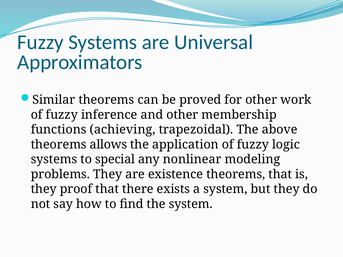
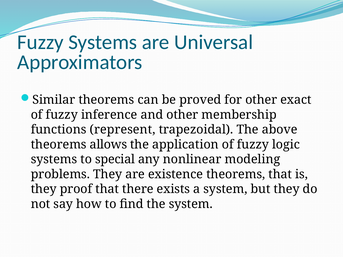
work: work -> exact
achieving: achieving -> represent
